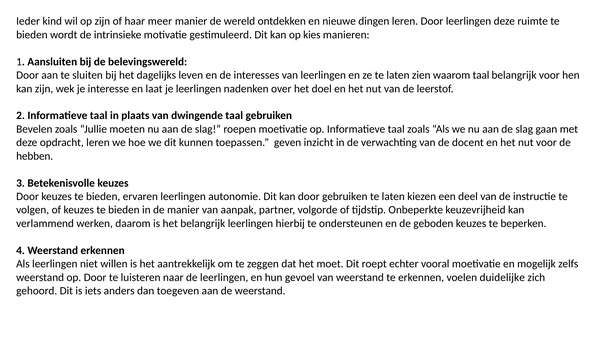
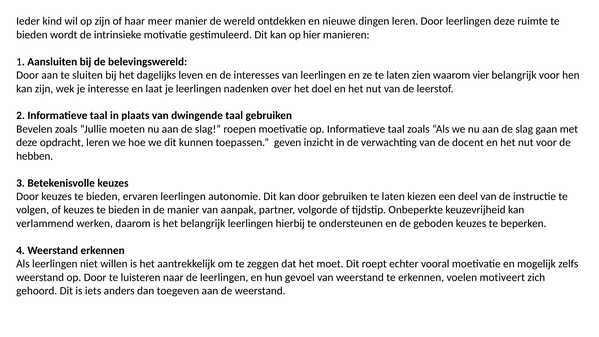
kies: kies -> hier
waarom taal: taal -> vier
duidelijke: duidelijke -> motiveert
